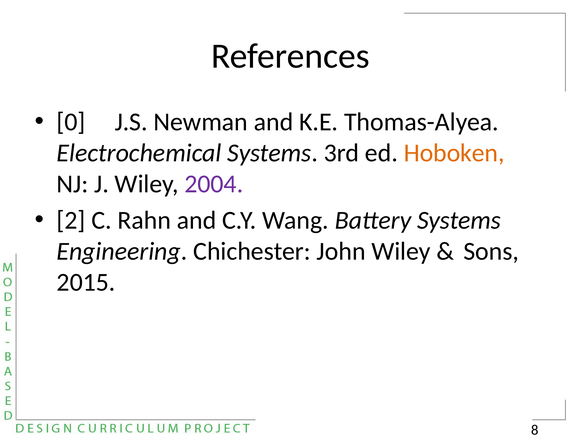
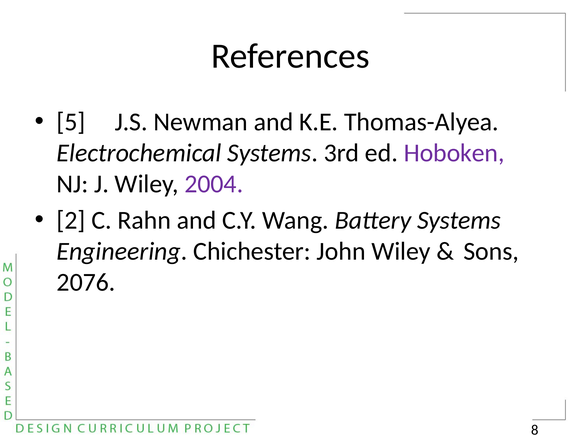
0: 0 -> 5
Hoboken colour: orange -> purple
2015: 2015 -> 2076
